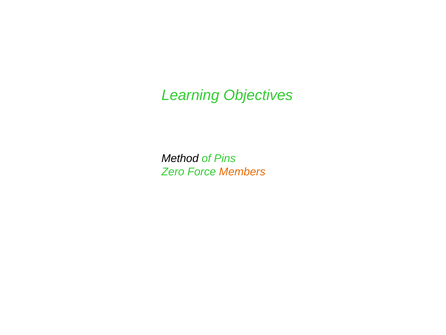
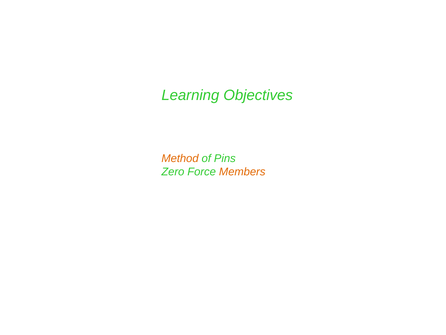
Method colour: black -> orange
